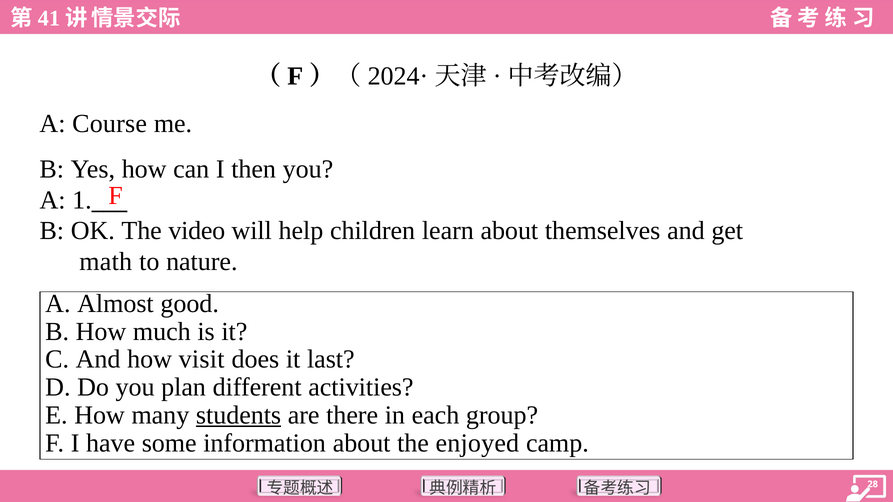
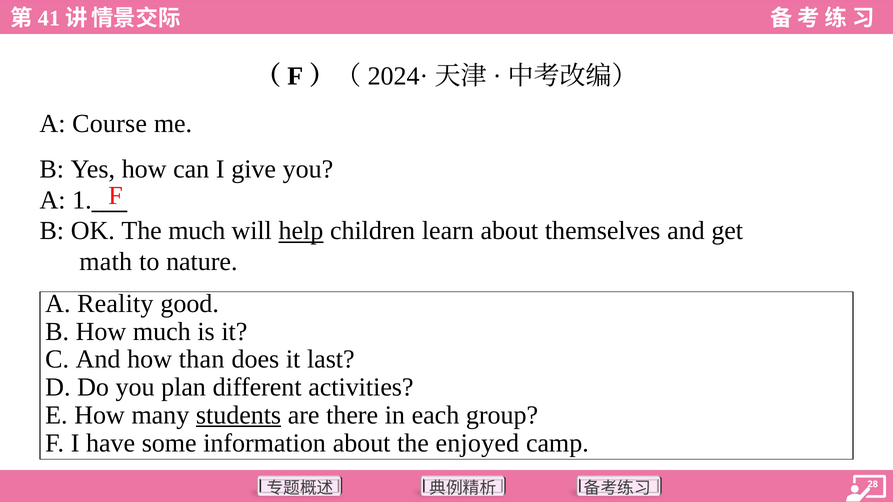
then: then -> give
The video: video -> much
help underline: none -> present
Almost: Almost -> Reality
visit: visit -> than
